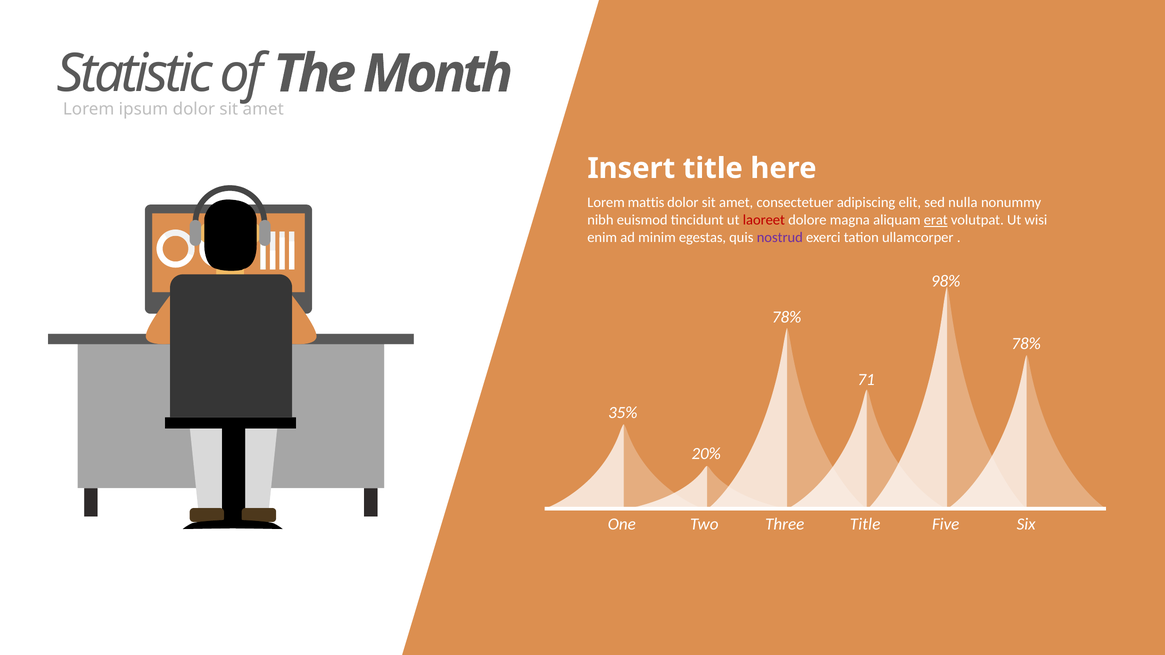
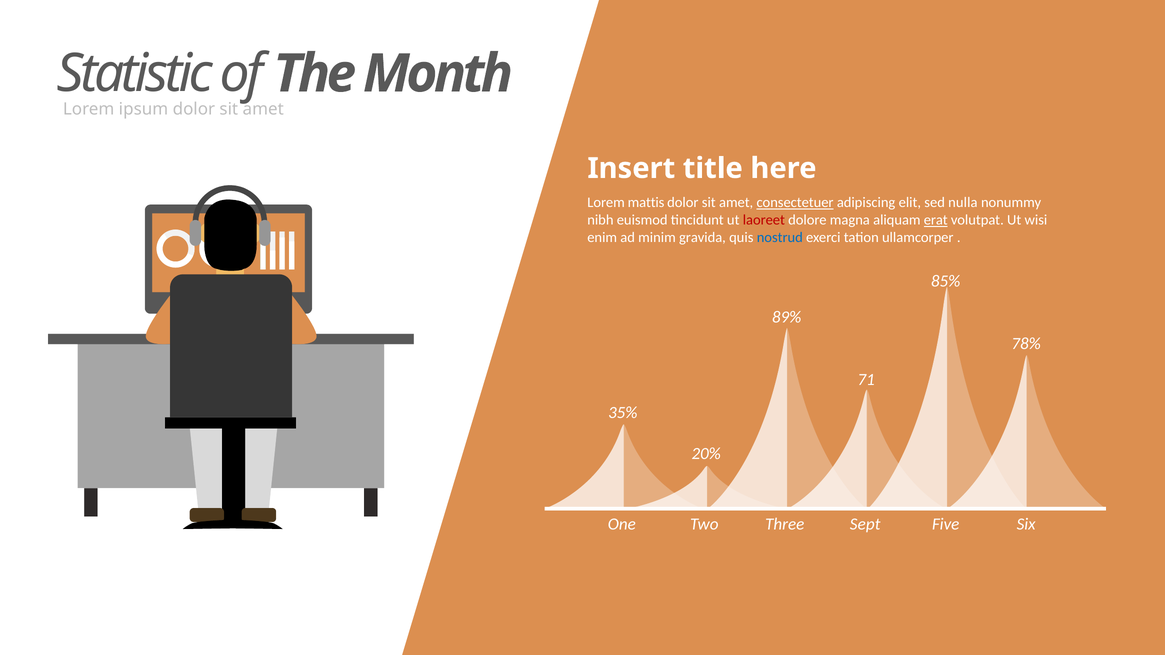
consectetuer underline: none -> present
egestas: egestas -> gravida
nostrud colour: purple -> blue
98%: 98% -> 85%
78% at (787, 317): 78% -> 89%
Three Title: Title -> Sept
